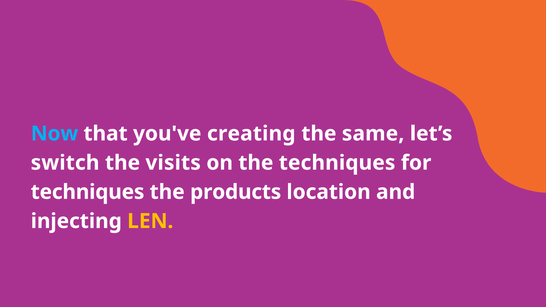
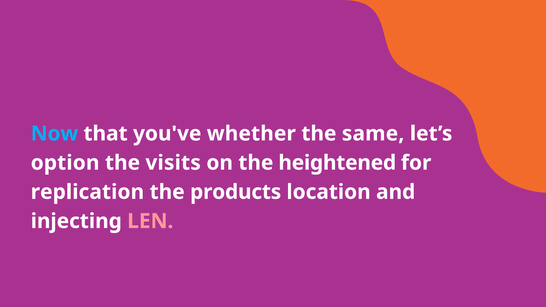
creating: creating -> whether
switch: switch -> option
the techniques: techniques -> heightened
techniques at (88, 192): techniques -> replication
LEN colour: yellow -> pink
